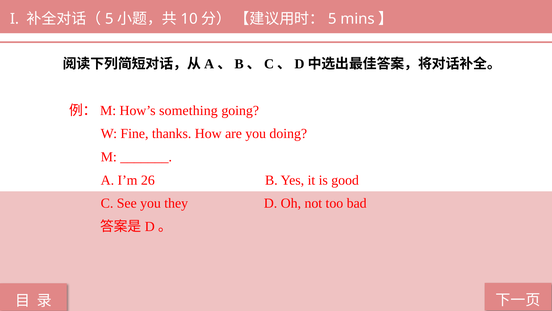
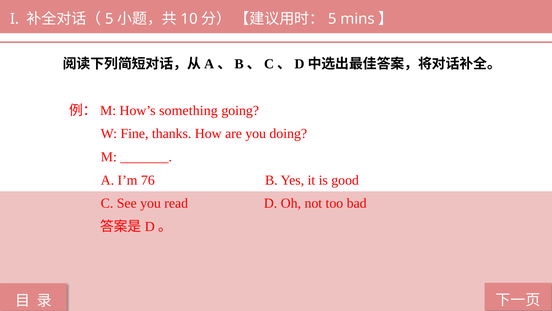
26: 26 -> 76
they: they -> read
